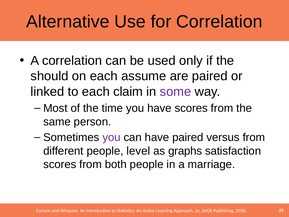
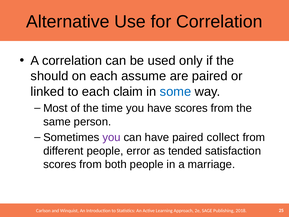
some colour: purple -> blue
versus: versus -> collect
level: level -> error
graphs: graphs -> tended
